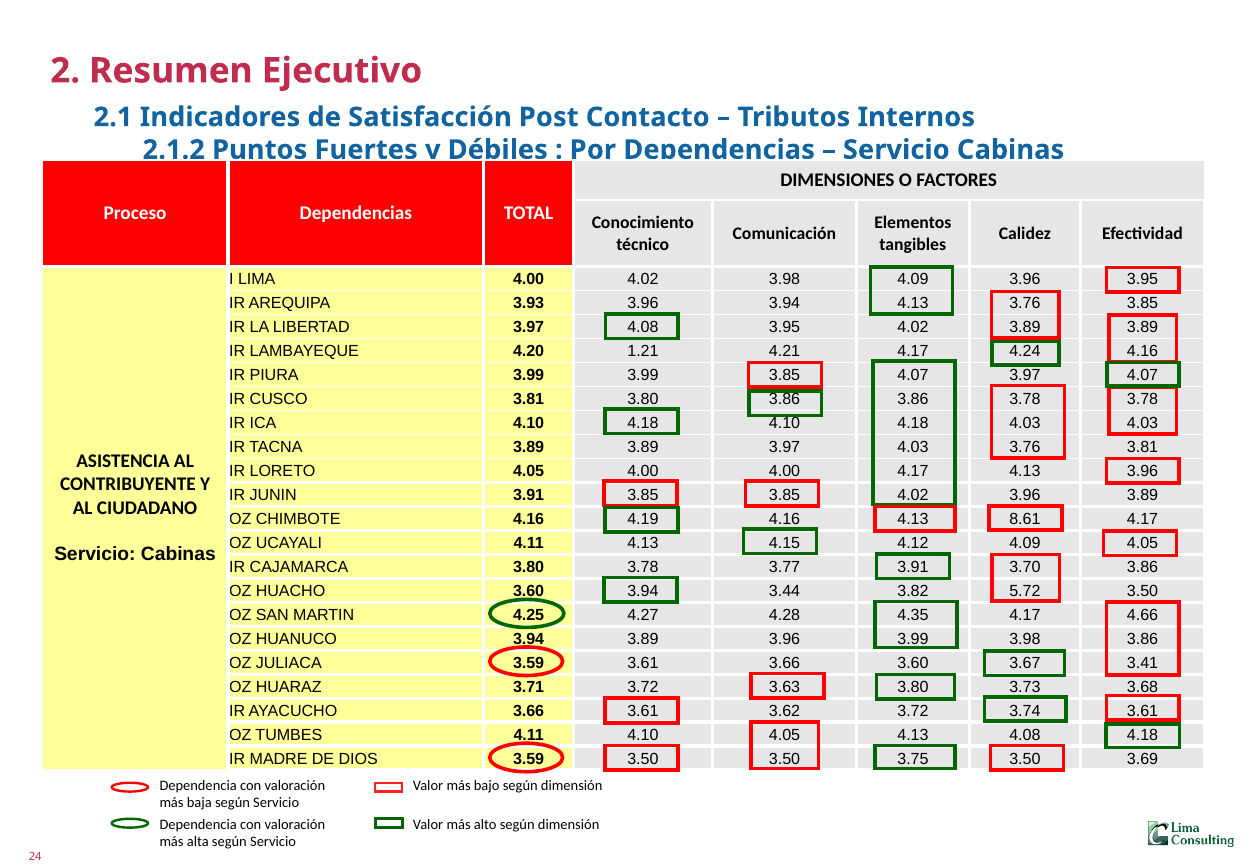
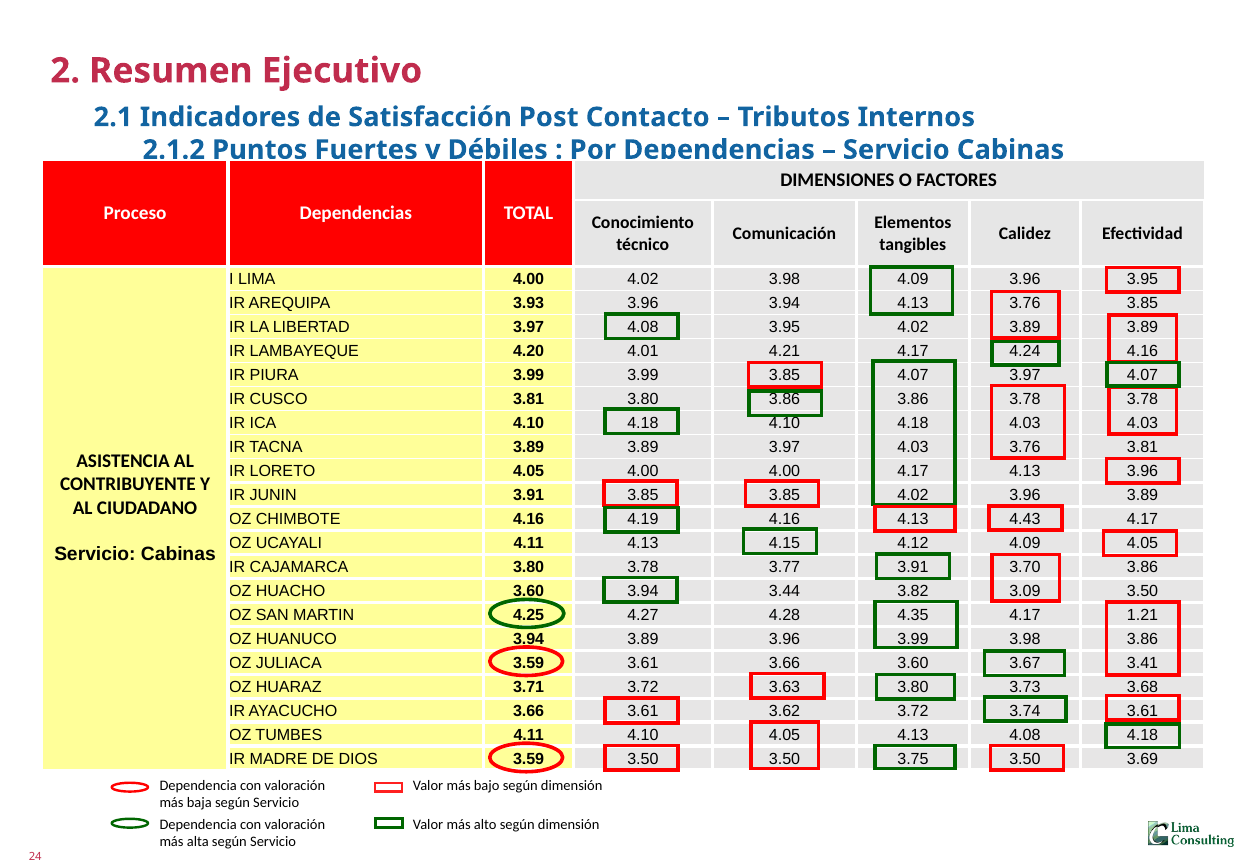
1.21: 1.21 -> 4.01
8.61: 8.61 -> 4.43
5.72: 5.72 -> 3.09
4.66: 4.66 -> 1.21
